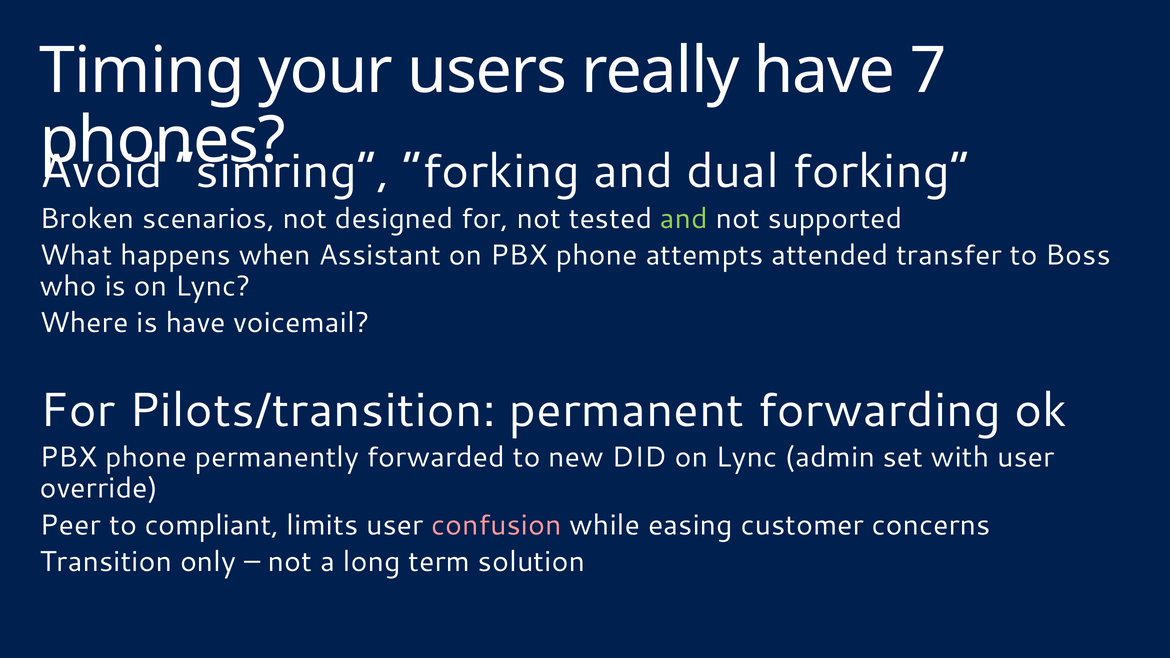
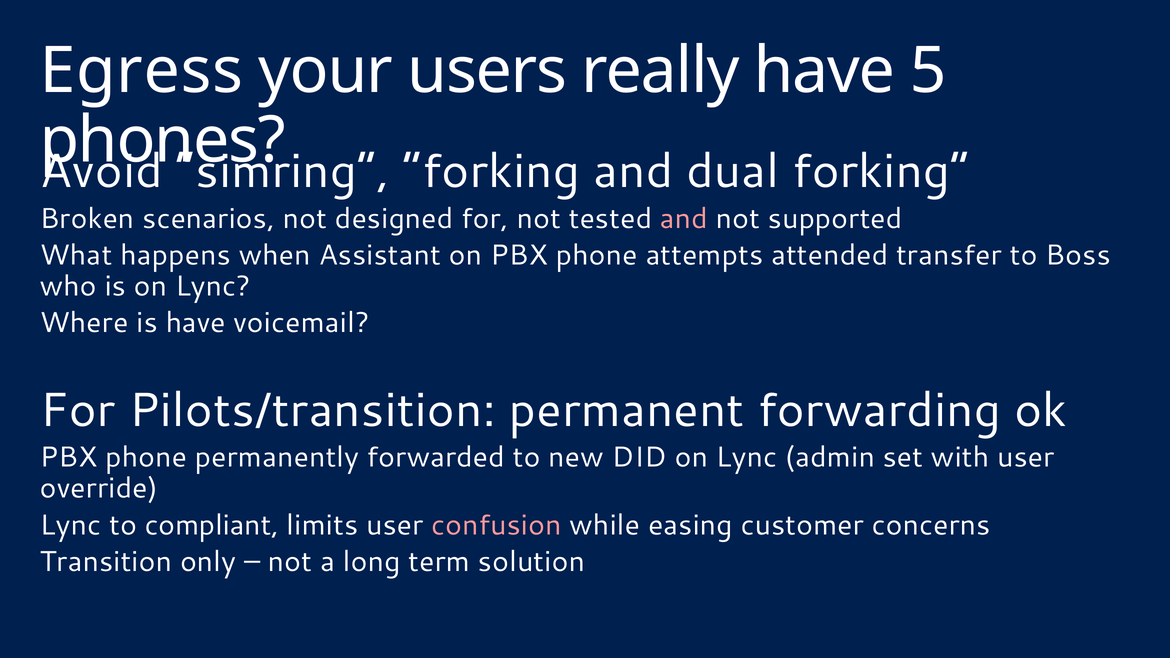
Timing: Timing -> Egress
7: 7 -> 5
and at (684, 219) colour: light green -> pink
Peer at (70, 525): Peer -> Lync
